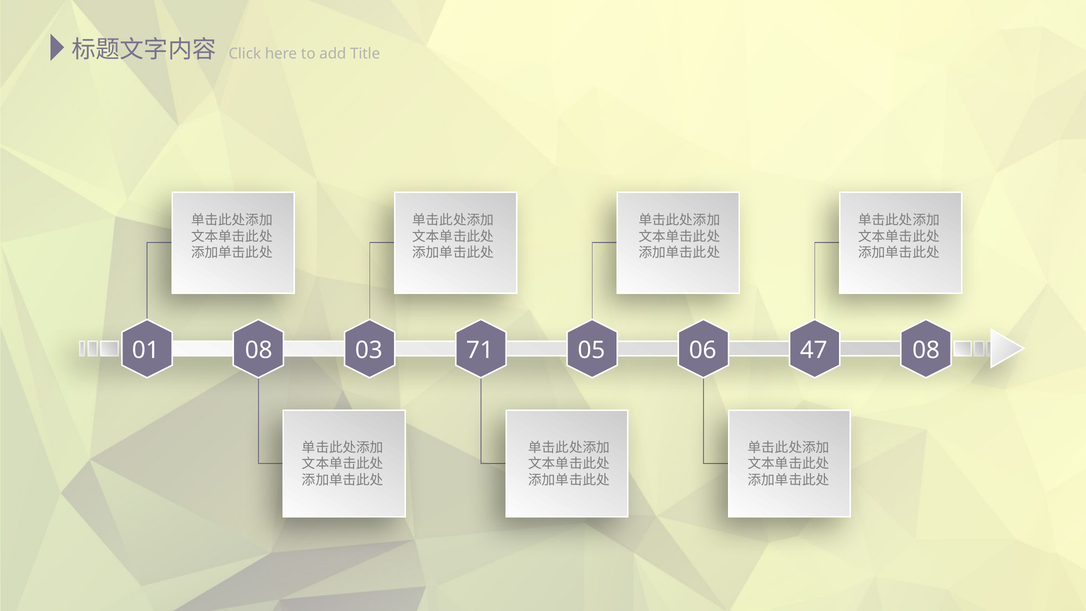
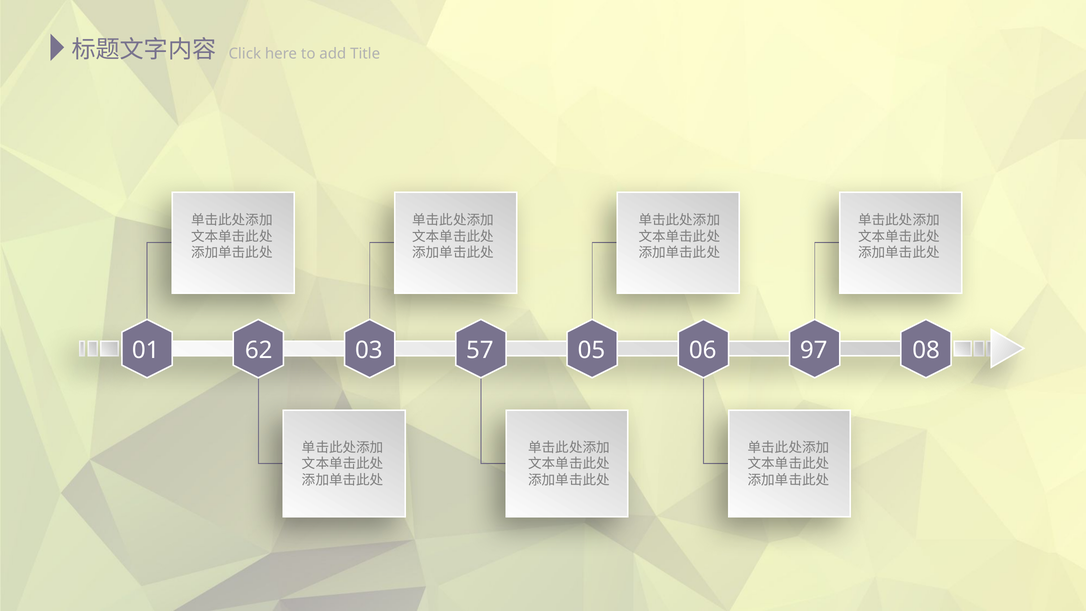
01 08: 08 -> 62
71: 71 -> 57
47: 47 -> 97
